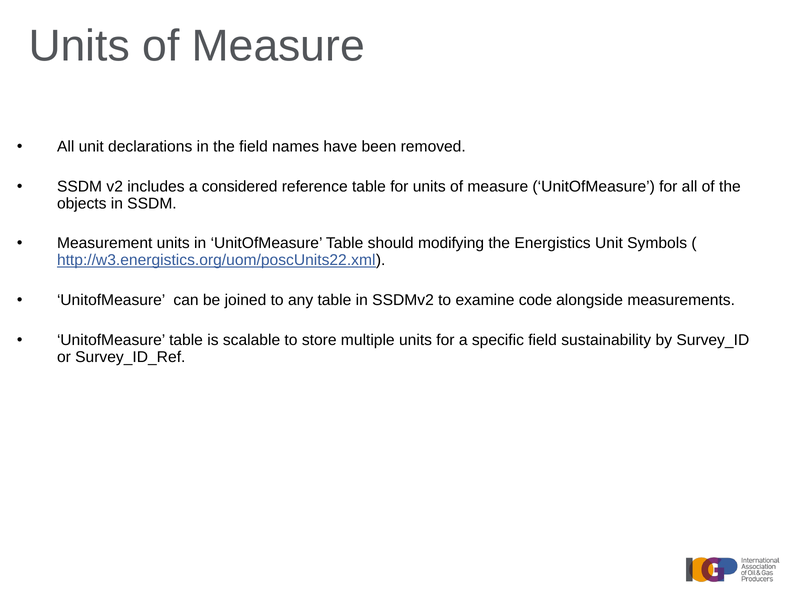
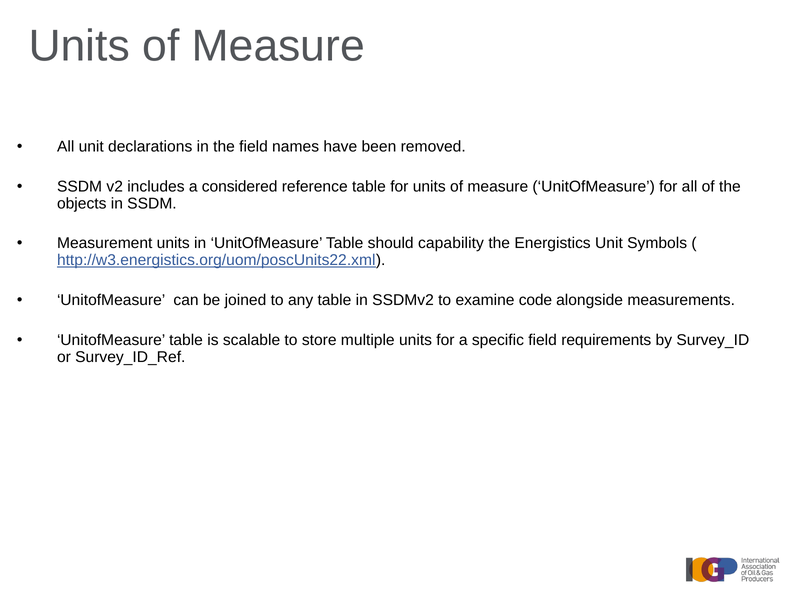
modifying: modifying -> capability
sustainability: sustainability -> requirements
